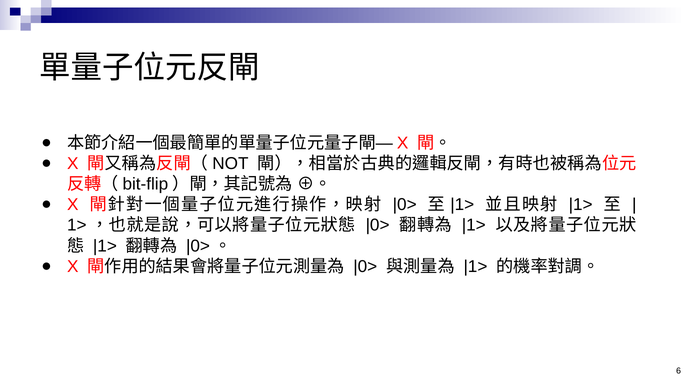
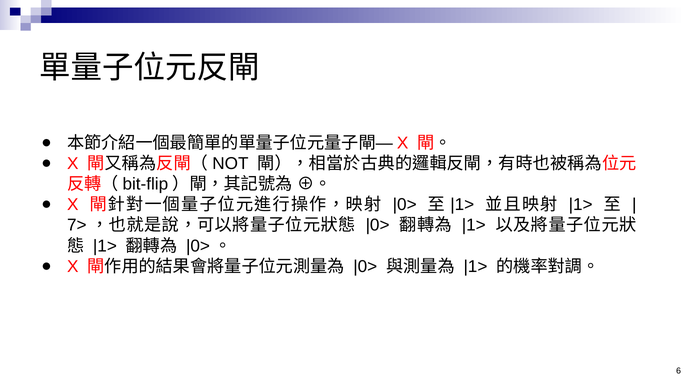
1>: 1> -> 7>
